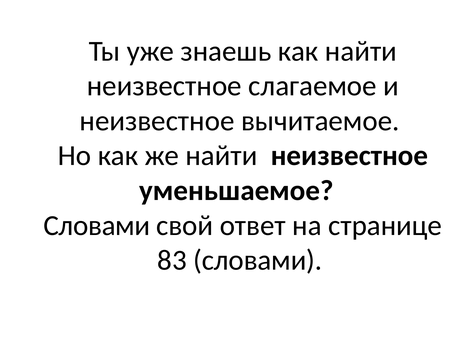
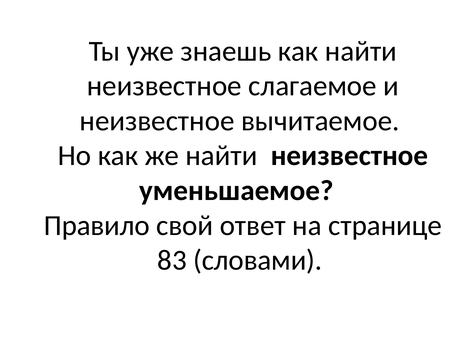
Словами at (97, 226): Словами -> Правило
